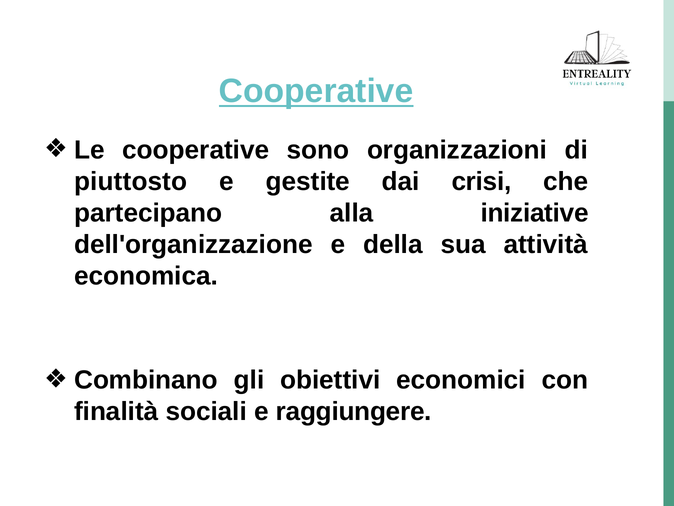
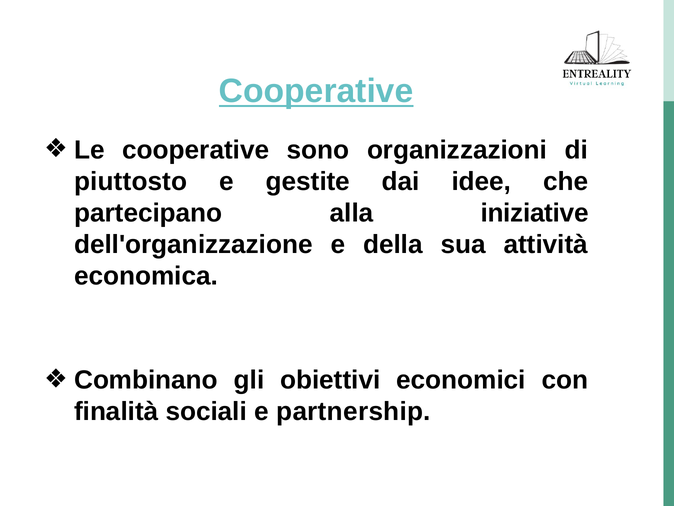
crisi: crisi -> idee
raggiungere: raggiungere -> partnership
